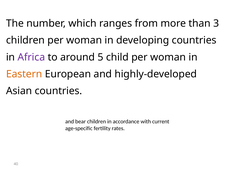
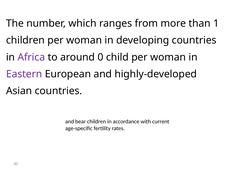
3: 3 -> 1
5: 5 -> 0
Eastern colour: orange -> purple
